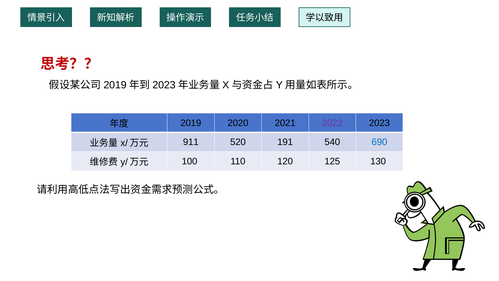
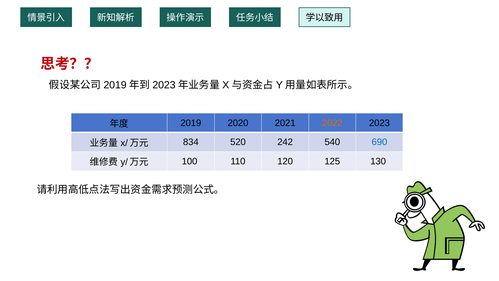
2022 colour: purple -> orange
911: 911 -> 834
191: 191 -> 242
